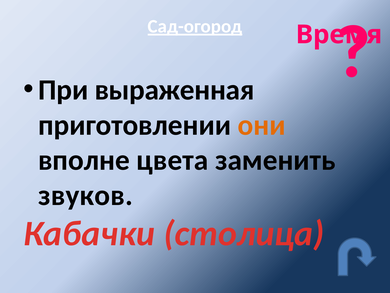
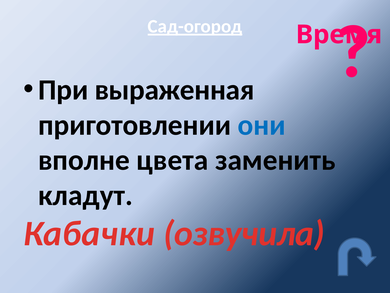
они colour: orange -> blue
звуков: звуков -> кладут
столица: столица -> озвучила
